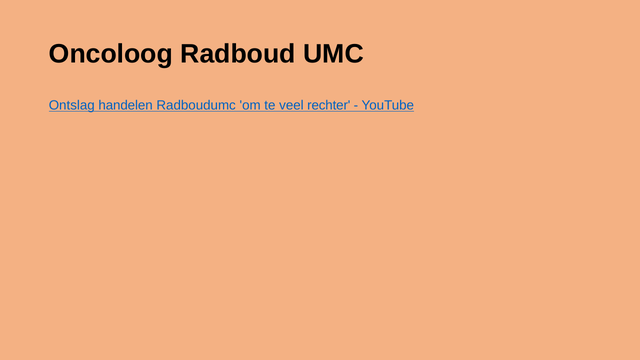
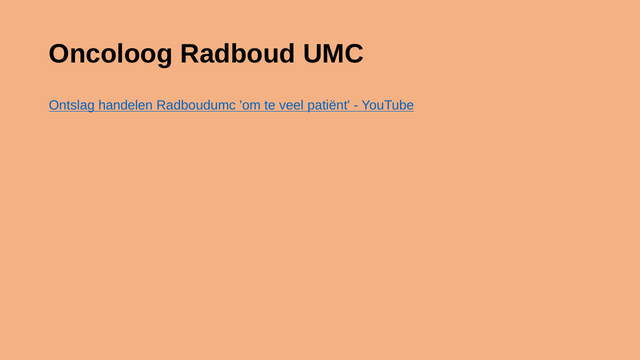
rechter: rechter -> patiënt
